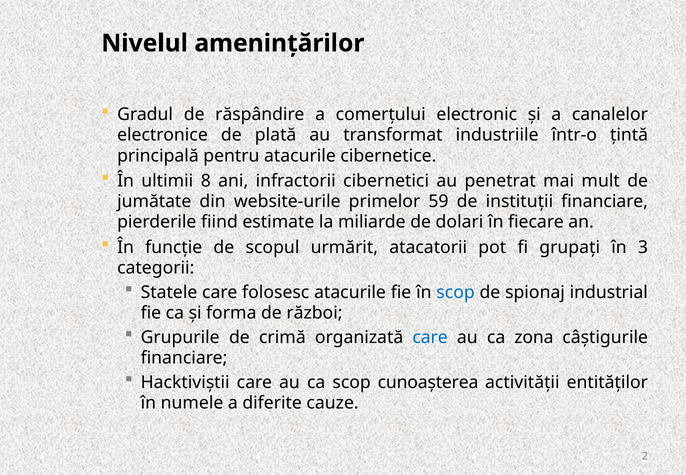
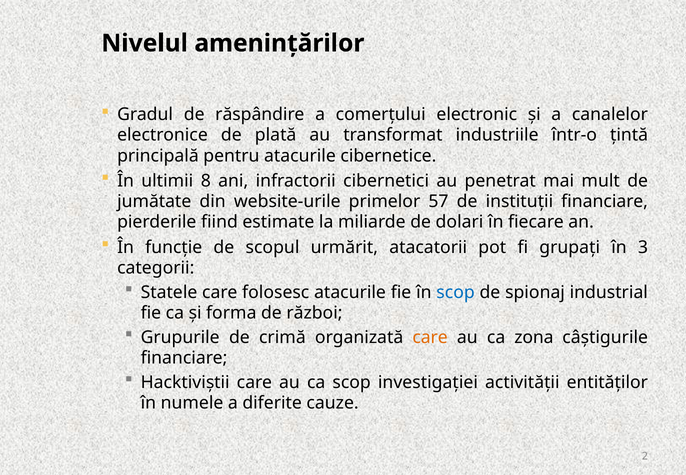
59: 59 -> 57
care at (430, 337) colour: blue -> orange
cunoașterea: cunoașterea -> investigației
